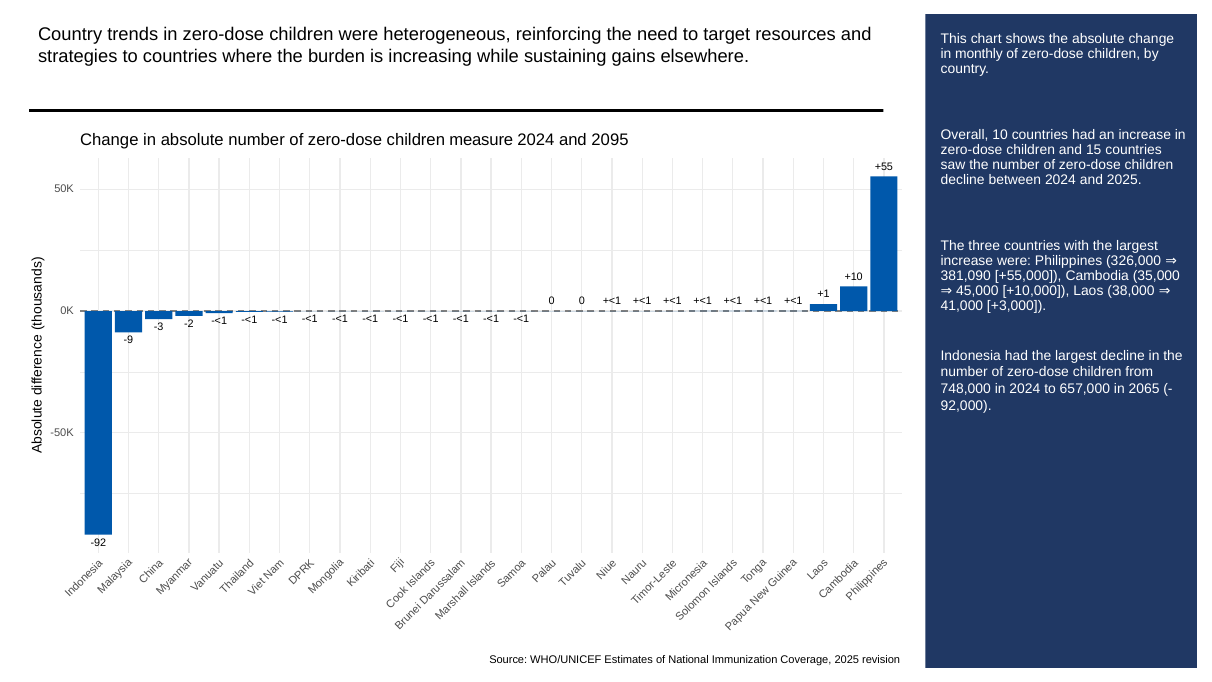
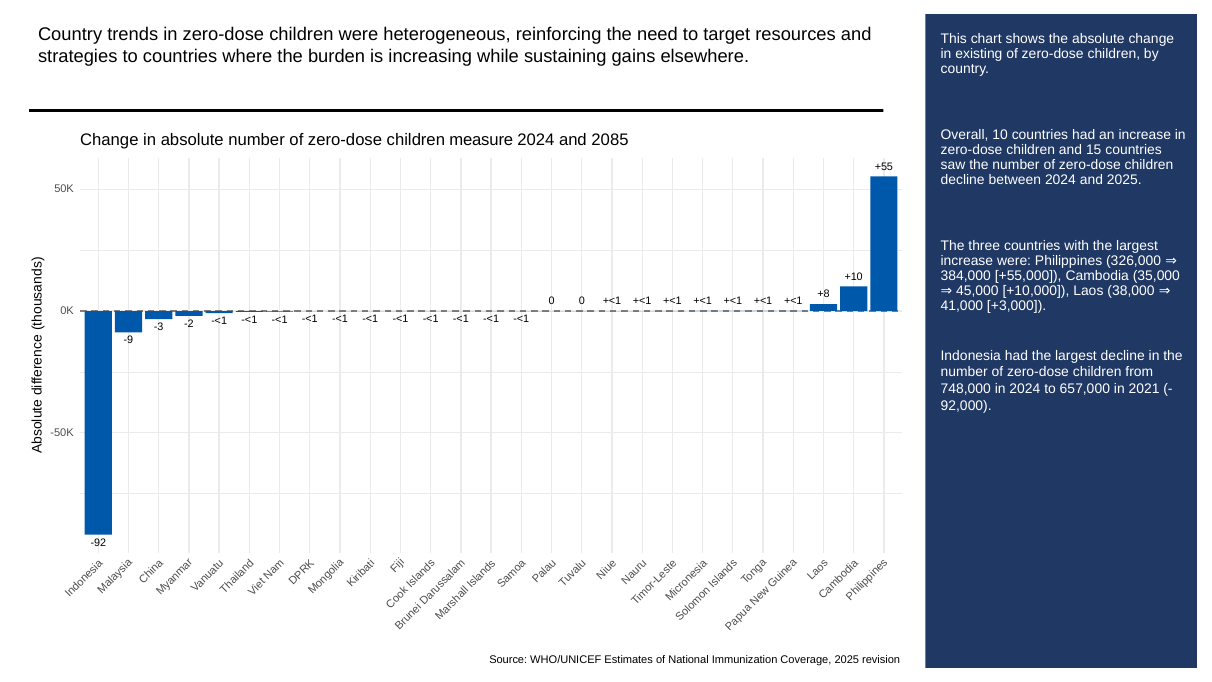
monthly: monthly -> existing
2095: 2095 -> 2085
381,090: 381,090 -> 384,000
+1: +1 -> +8
2065: 2065 -> 2021
